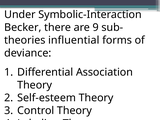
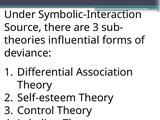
Becker: Becker -> Source
are 9: 9 -> 3
